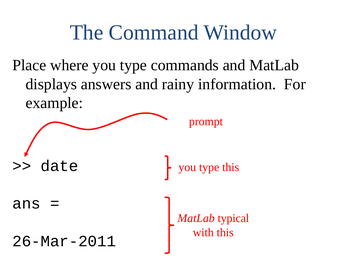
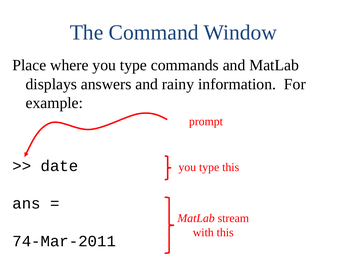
typical: typical -> stream
26-Mar-2011: 26-Mar-2011 -> 74-Mar-2011
